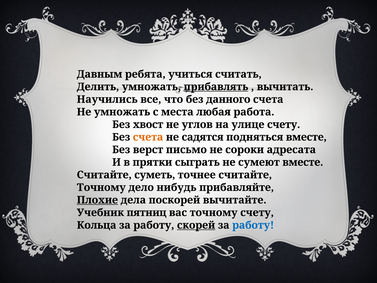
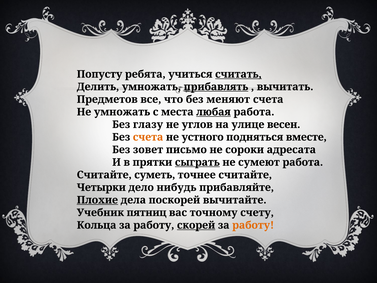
Давным: Давным -> Попусту
считать underline: none -> present
Научились: Научились -> Предметов
данного: данного -> меняют
любая underline: none -> present
хвост: хвост -> глазу
улице счету: счету -> весен
садятся: садятся -> устного
верст: верст -> зовет
сыграть underline: none -> present
сумеют вместе: вместе -> работа
Точному at (101, 187): Точному -> Четырки
работу at (253, 225) colour: blue -> orange
